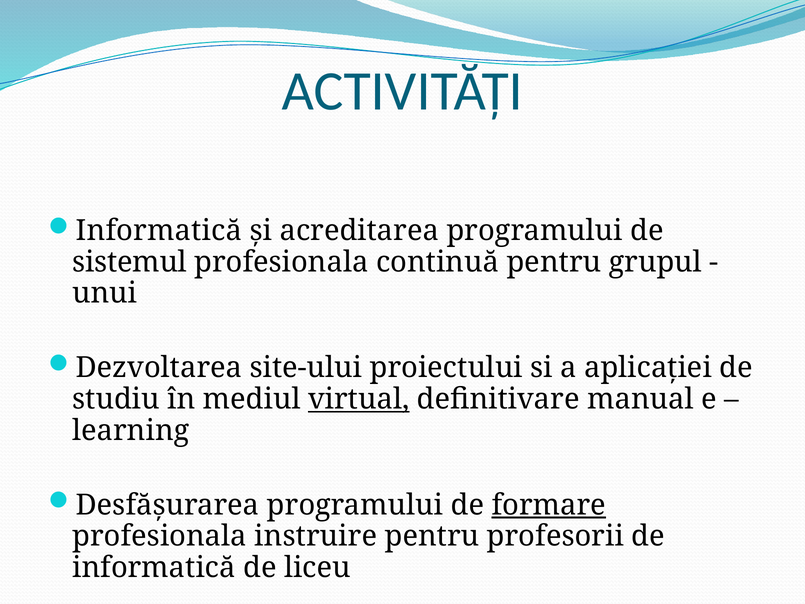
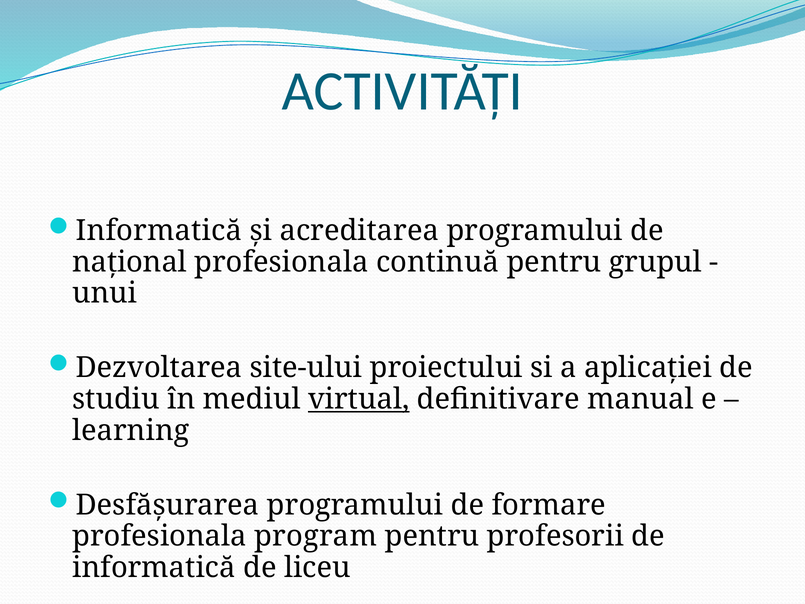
sistemul: sistemul -> naţional
formare underline: present -> none
instruire: instruire -> program
